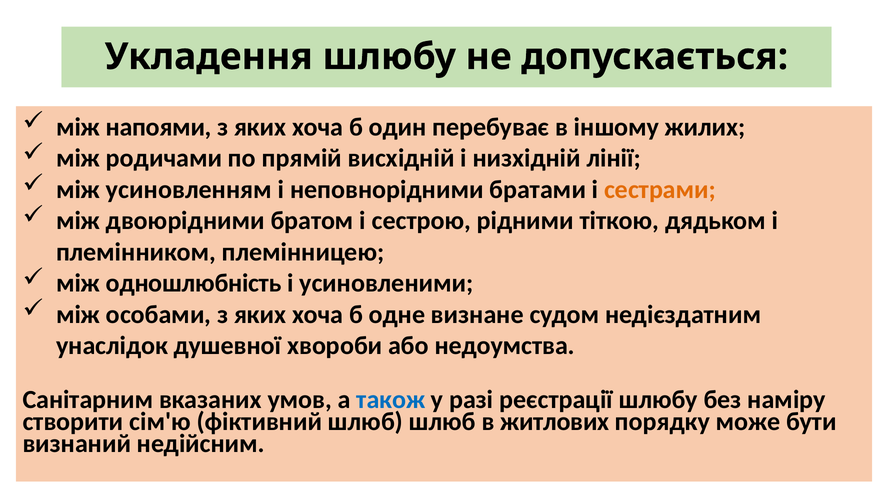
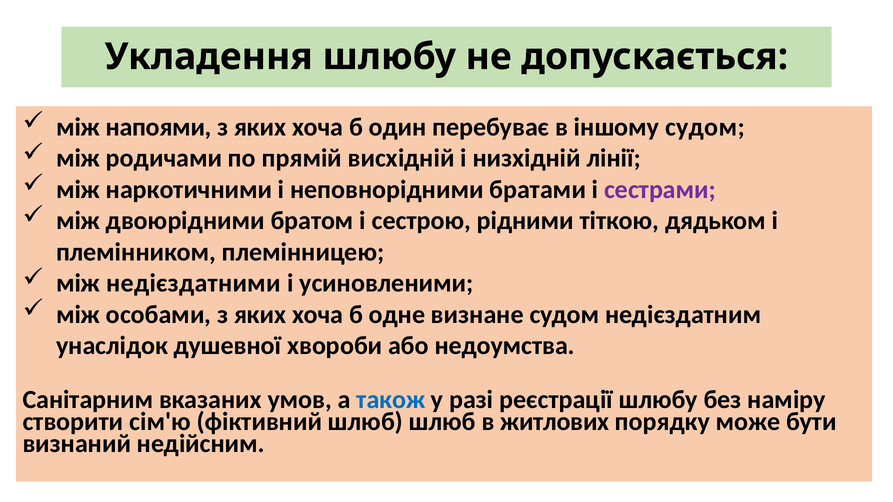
іншому жилих: жилих -> судом
усиновленням: усиновленням -> наркотичними
сестрами colour: orange -> purple
одношлюбність: одношлюбність -> недієздатними
